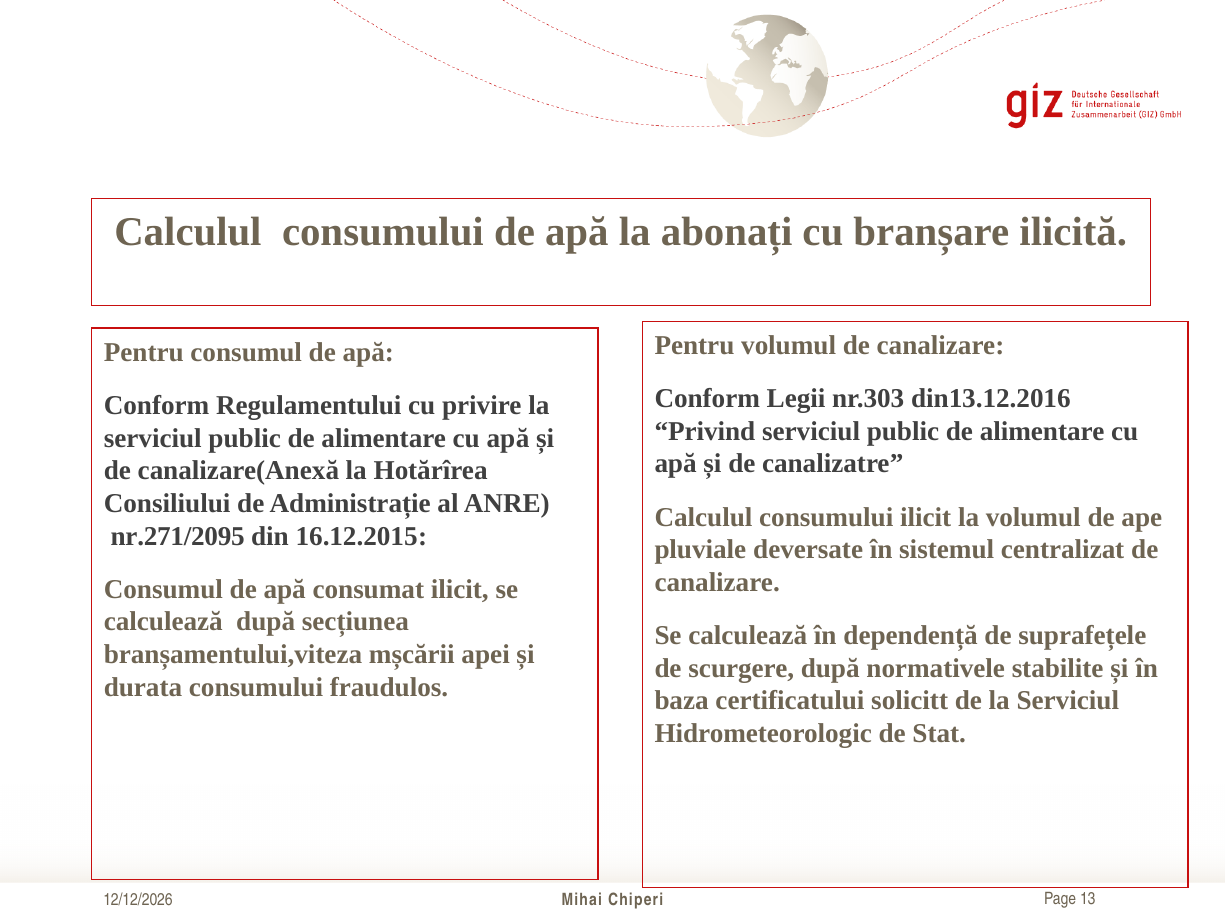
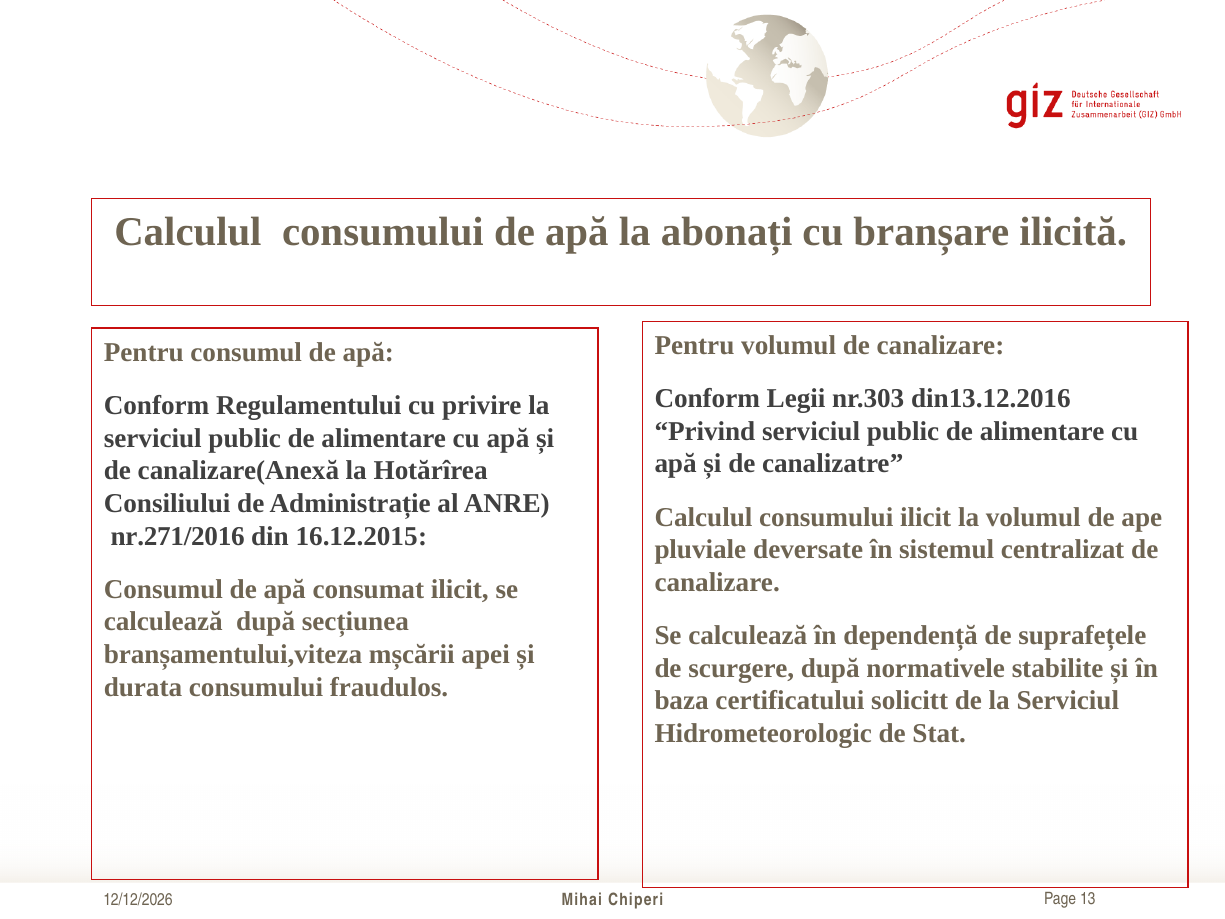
nr.271/2095: nr.271/2095 -> nr.271/2016
